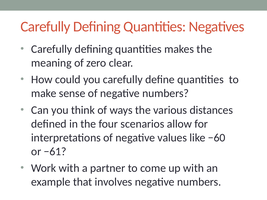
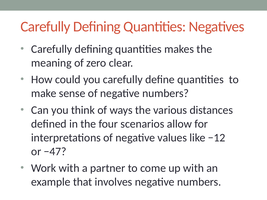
−60: −60 -> −12
−61: −61 -> −47
